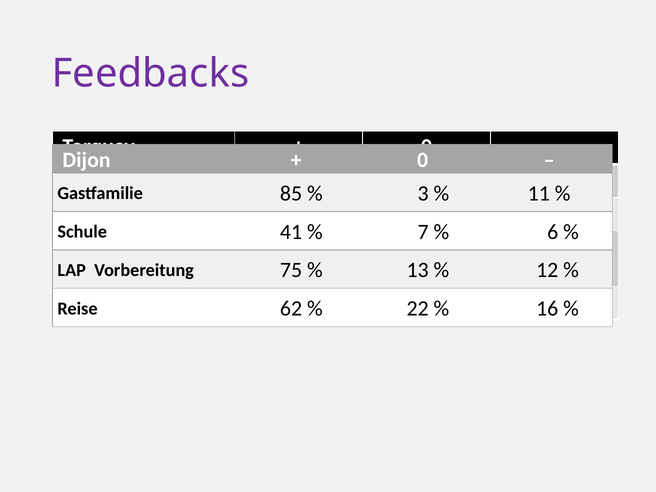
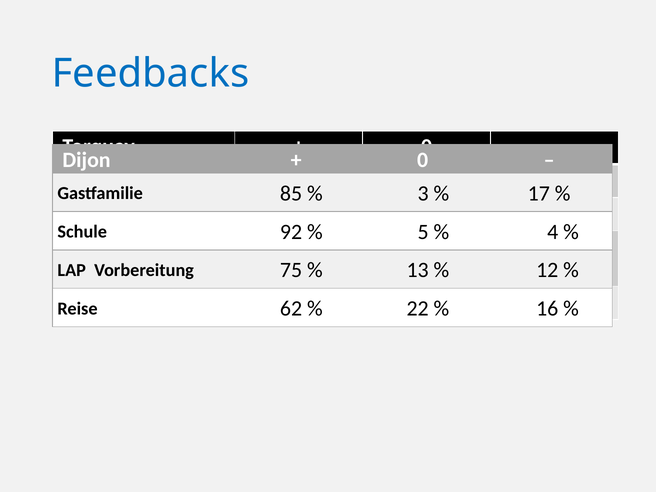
Feedbacks colour: purple -> blue
11: 11 -> 17
41: 41 -> 92
7 at (423, 232): 7 -> 5
6: 6 -> 4
